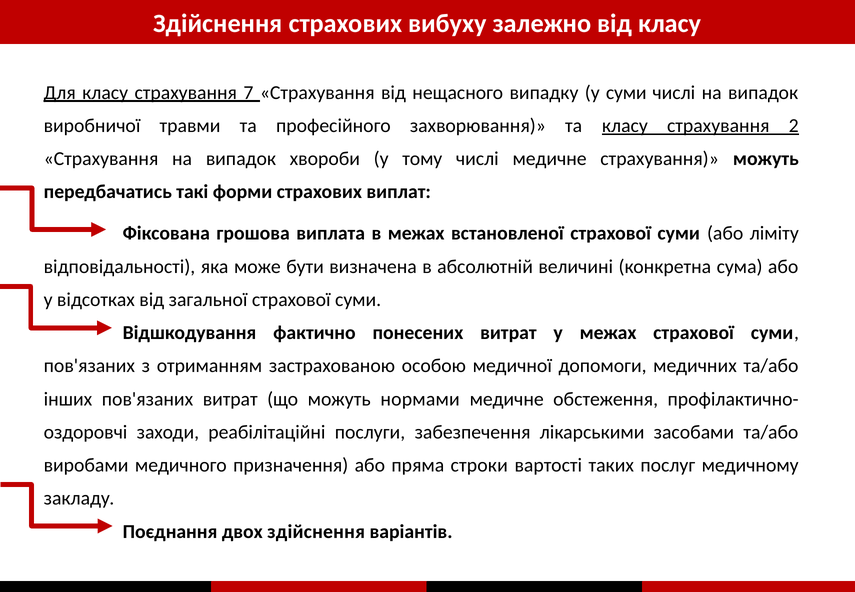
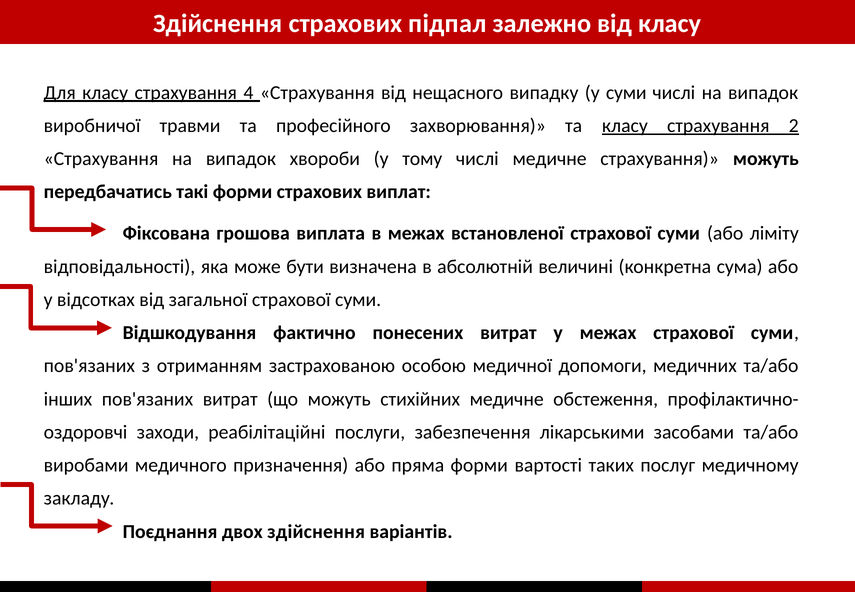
вибуху: вибуху -> підпал
7: 7 -> 4
нормами: нормами -> стихійних
пряма строки: строки -> форми
